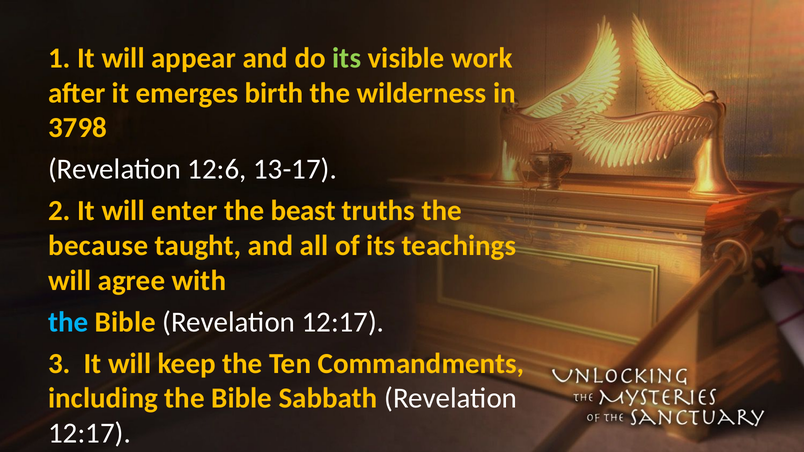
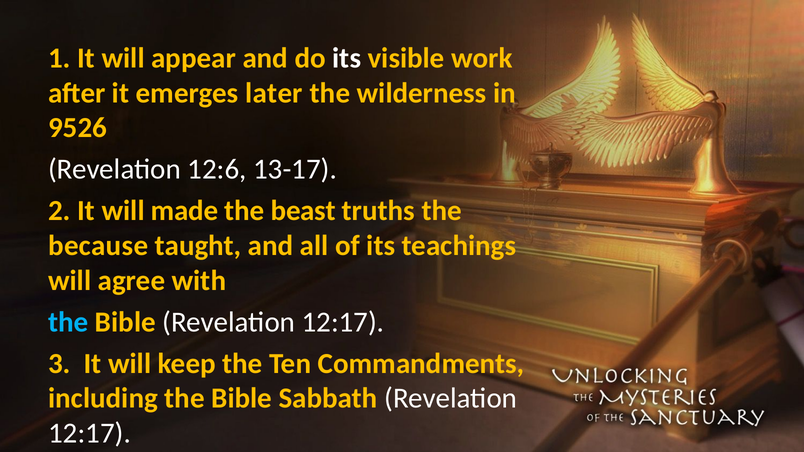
its at (347, 58) colour: light green -> white
birth: birth -> later
3798: 3798 -> 9526
enter: enter -> made
